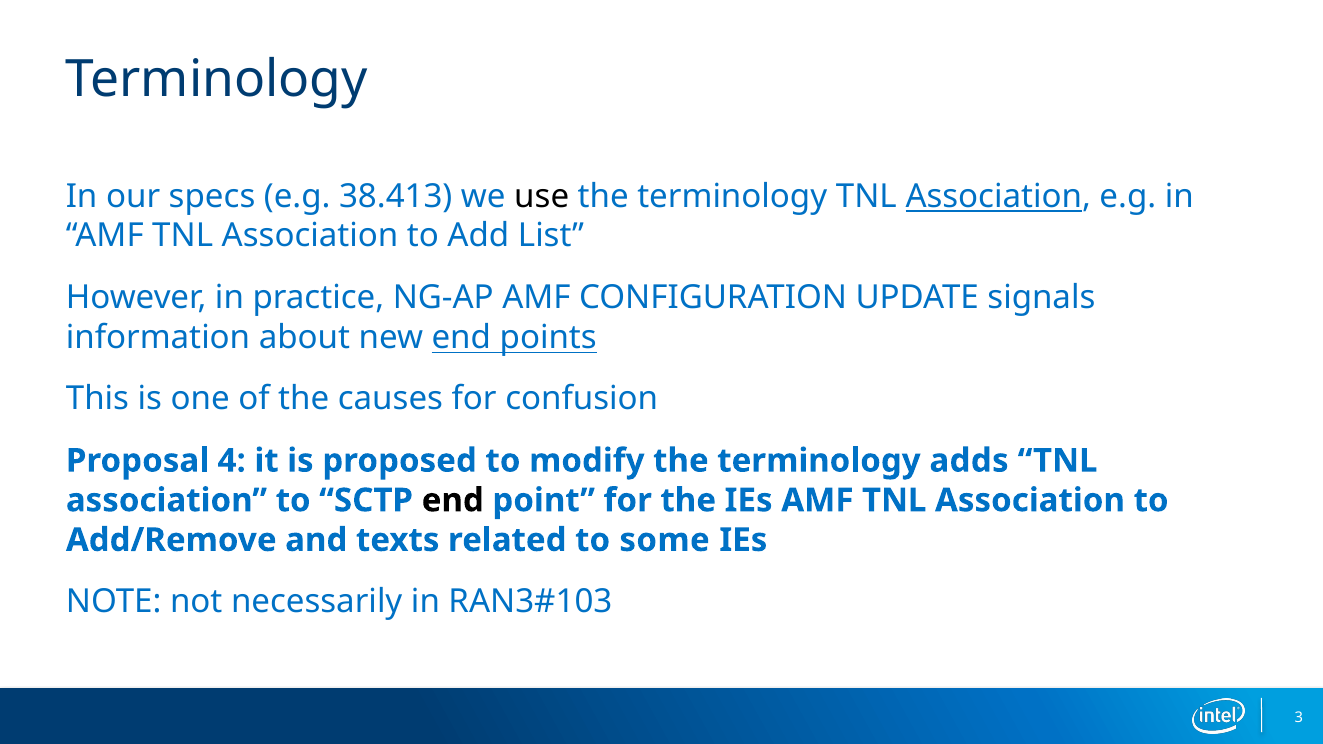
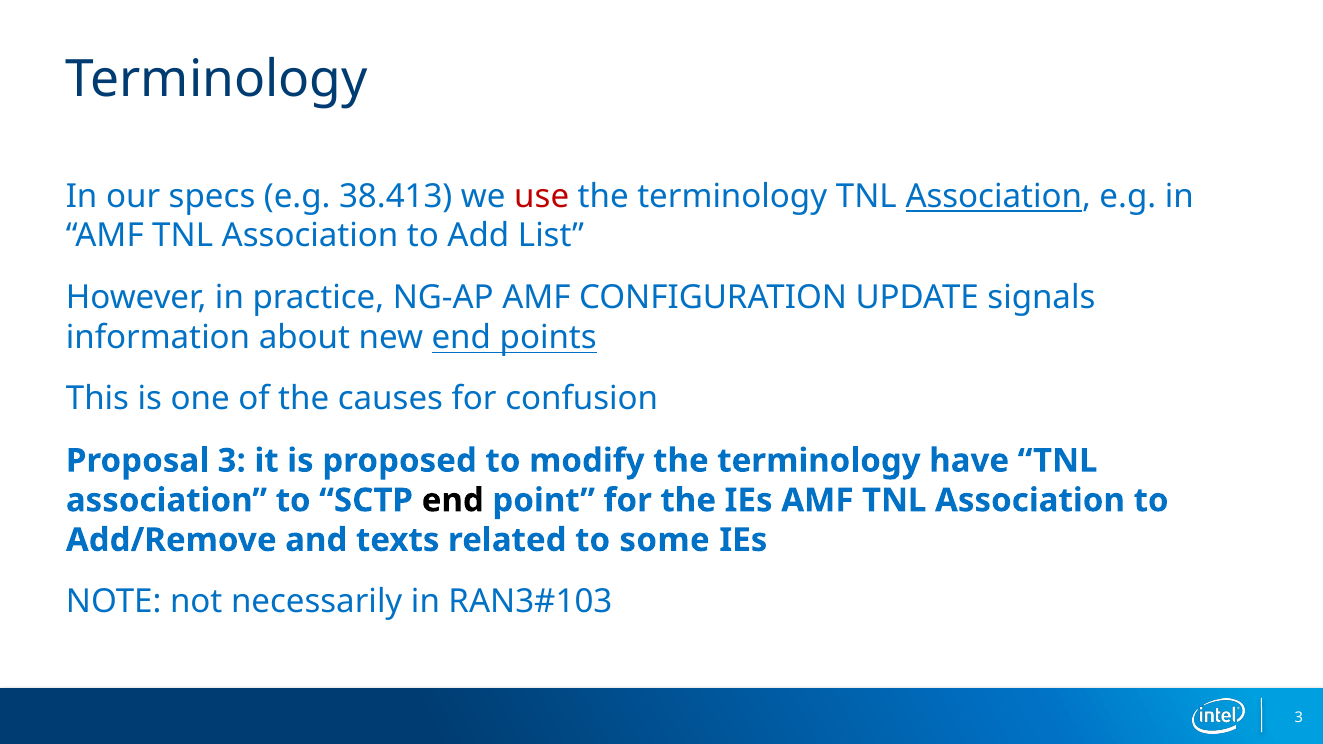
use colour: black -> red
Proposal 4: 4 -> 3
adds: adds -> have
